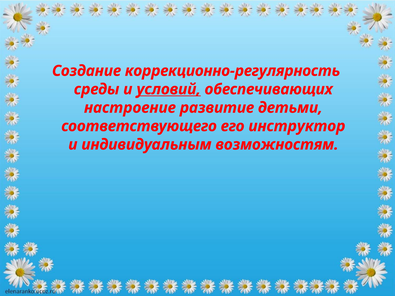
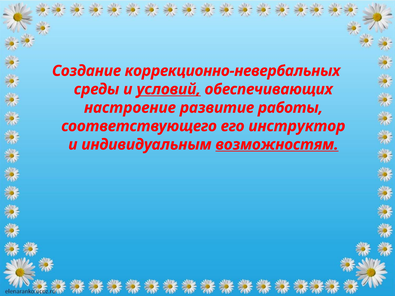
коррекционно-регулярность: коррекционно-регулярность -> коррекционно-невербальных
детьми: детьми -> работы
возможностям underline: none -> present
